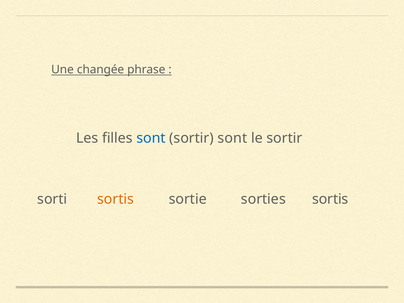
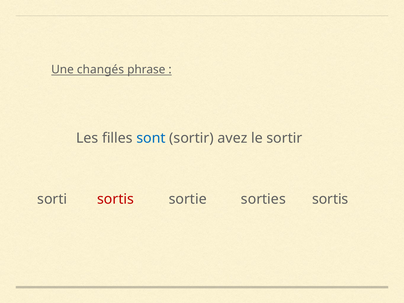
changée: changée -> changés
sortir sont: sont -> avez
sortis at (116, 199) colour: orange -> red
